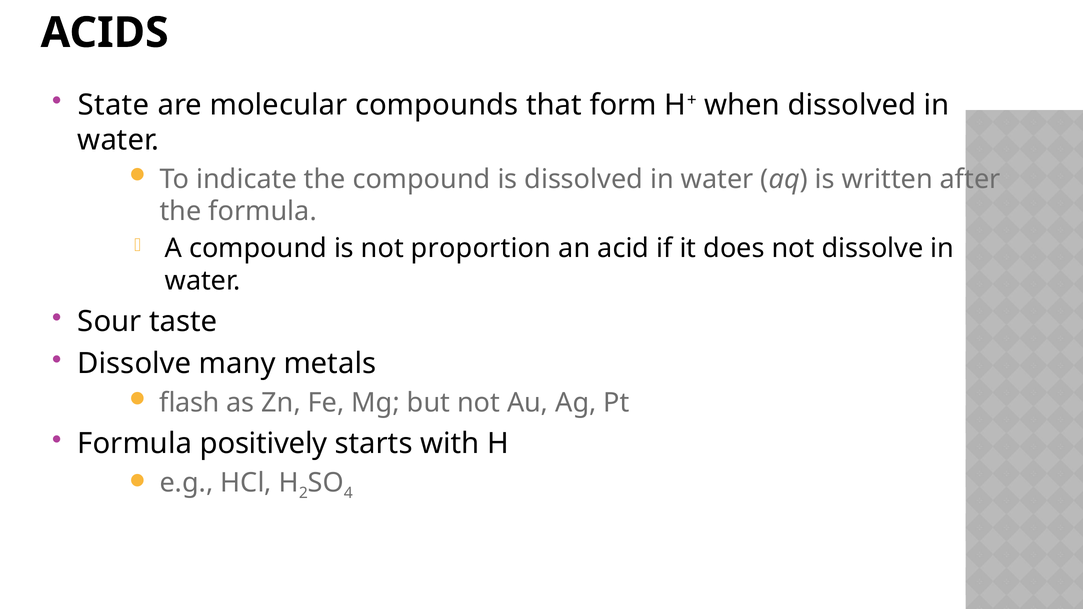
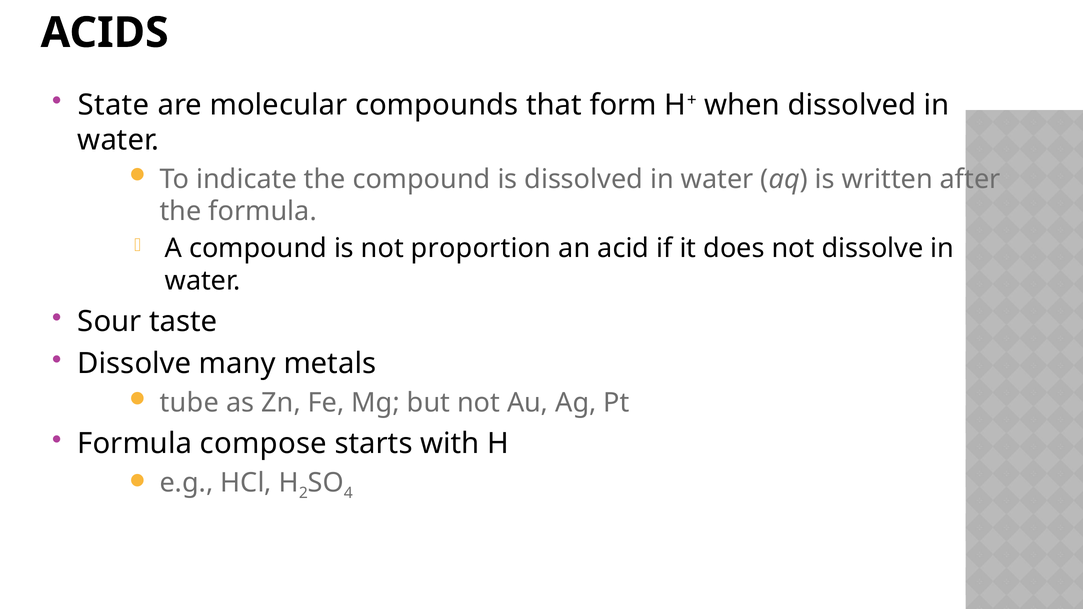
flash: flash -> tube
positively: positively -> compose
